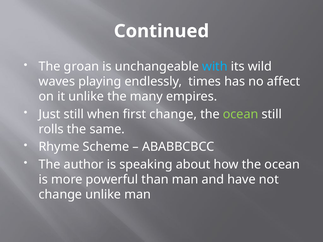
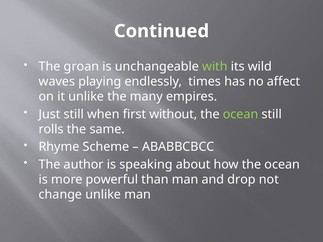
with colour: light blue -> light green
first change: change -> without
have: have -> drop
